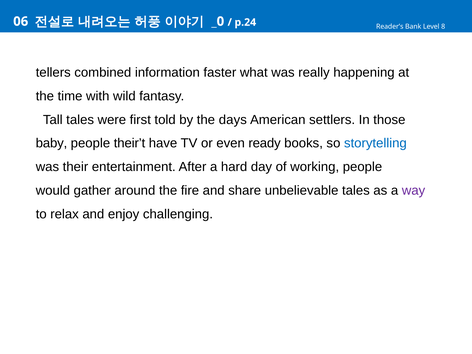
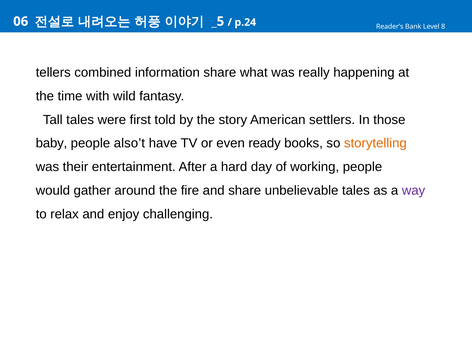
_0: _0 -> _5
information faster: faster -> share
days: days -> story
their’t: their’t -> also’t
storytelling colour: blue -> orange
